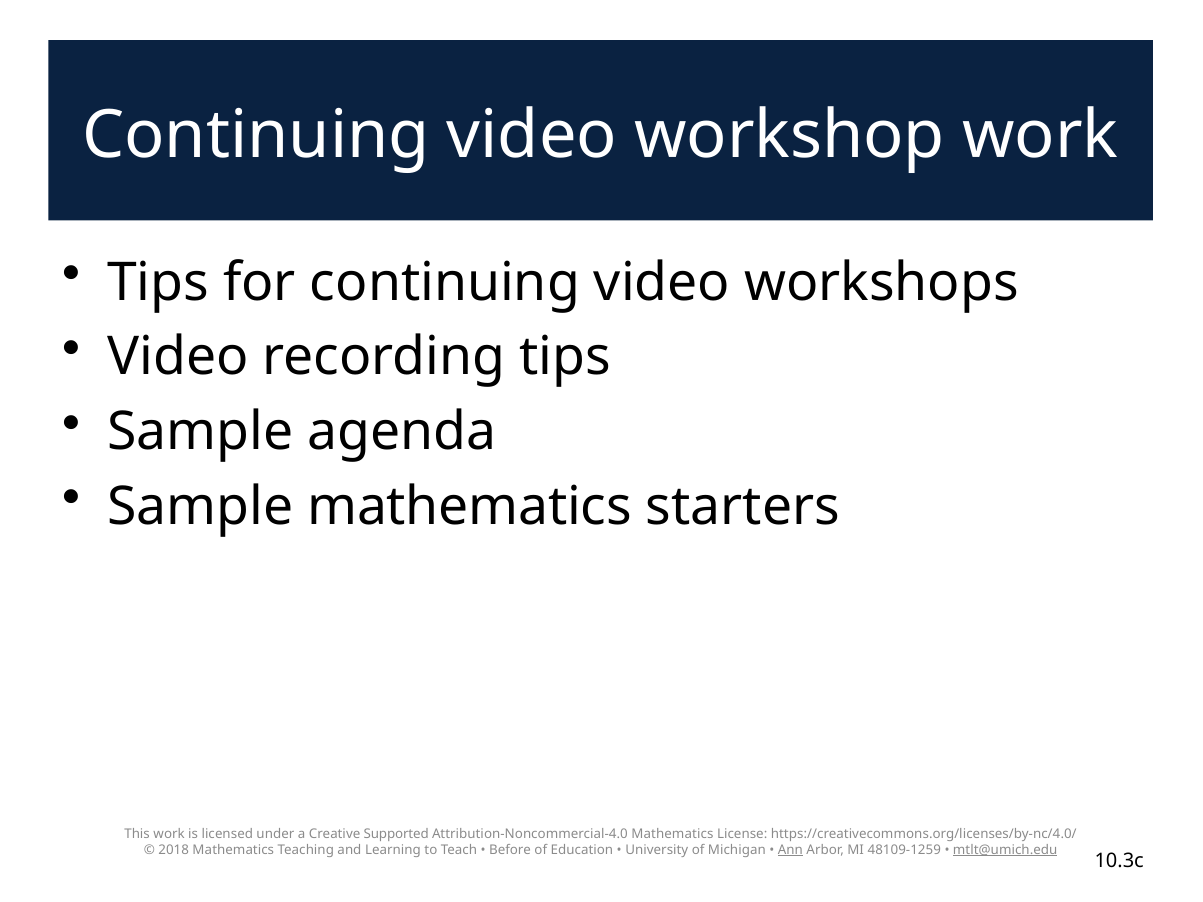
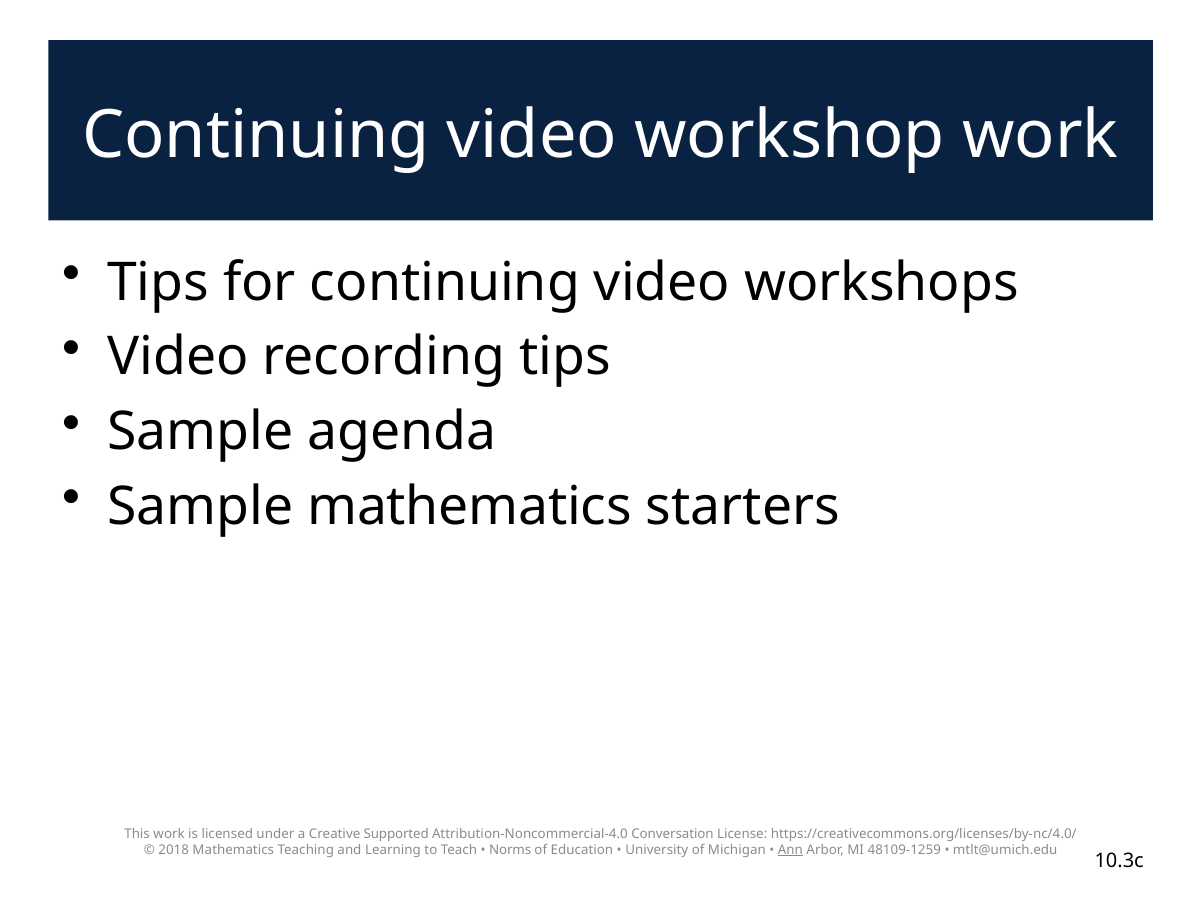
Attribution-Noncommercial-4.0 Mathematics: Mathematics -> Conversation
Before: Before -> Norms
mtlt@umich.edu underline: present -> none
